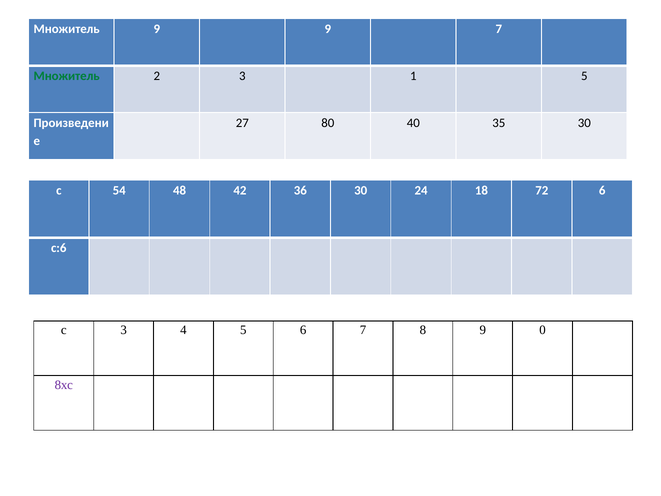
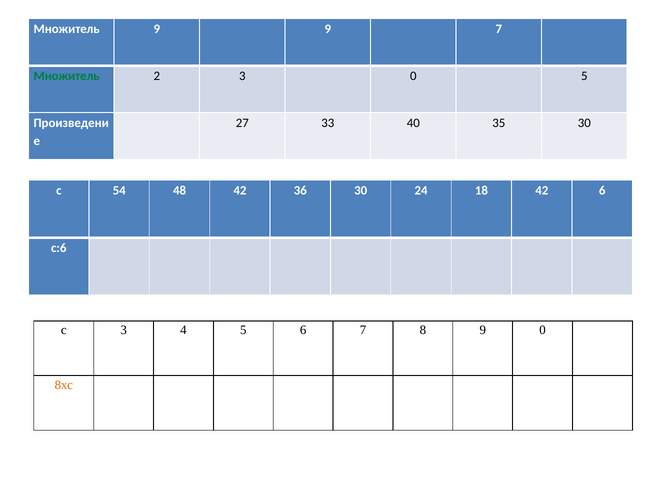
3 1: 1 -> 0
80: 80 -> 33
18 72: 72 -> 42
8хс colour: purple -> orange
